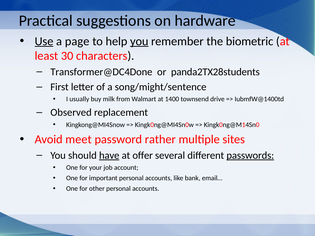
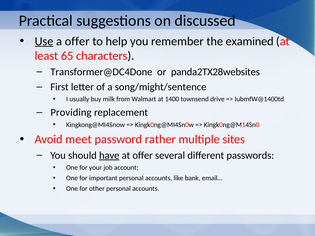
hardware: hardware -> discussed
a page: page -> offer
you at (139, 41) underline: present -> none
biometric: biometric -> examined
30: 30 -> 65
panda2TX28students: panda2TX28students -> panda2TX28websites
Observed: Observed -> Providing
passwords underline: present -> none
